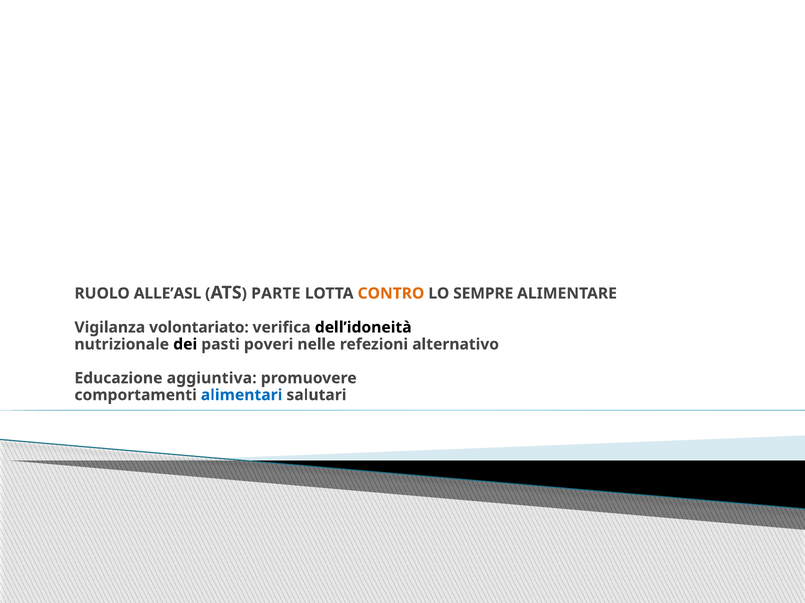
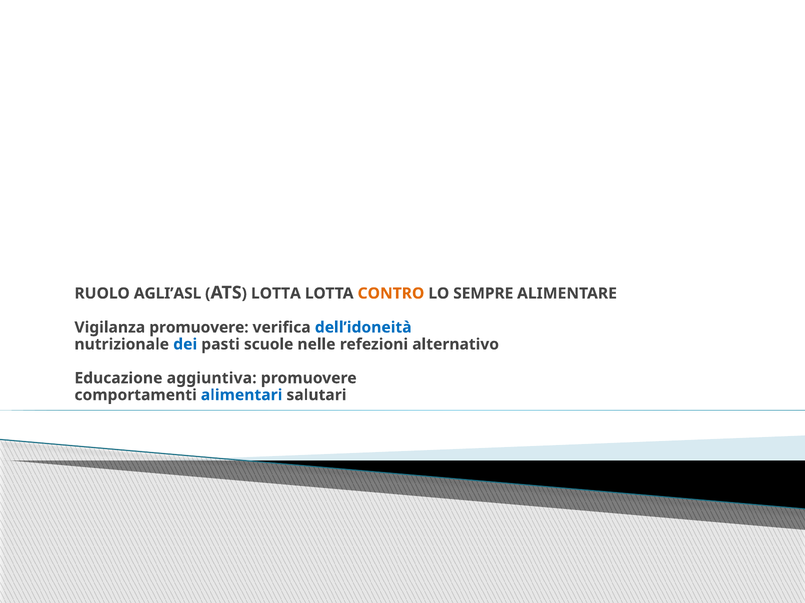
ALLE’ASL: ALLE’ASL -> AGLI’ASL
ATS PARTE: PARTE -> LOTTA
Vigilanza volontariato: volontariato -> promuovere
dell’idoneità colour: black -> blue
dei colour: black -> blue
poveri: poveri -> scuole
